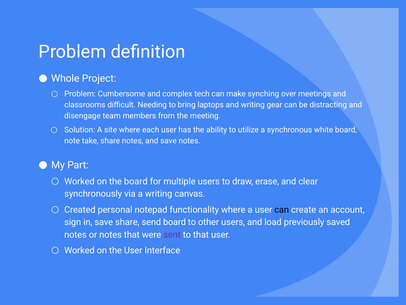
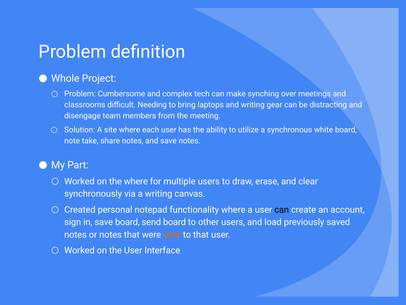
the board: board -> where
save share: share -> board
sent colour: purple -> orange
